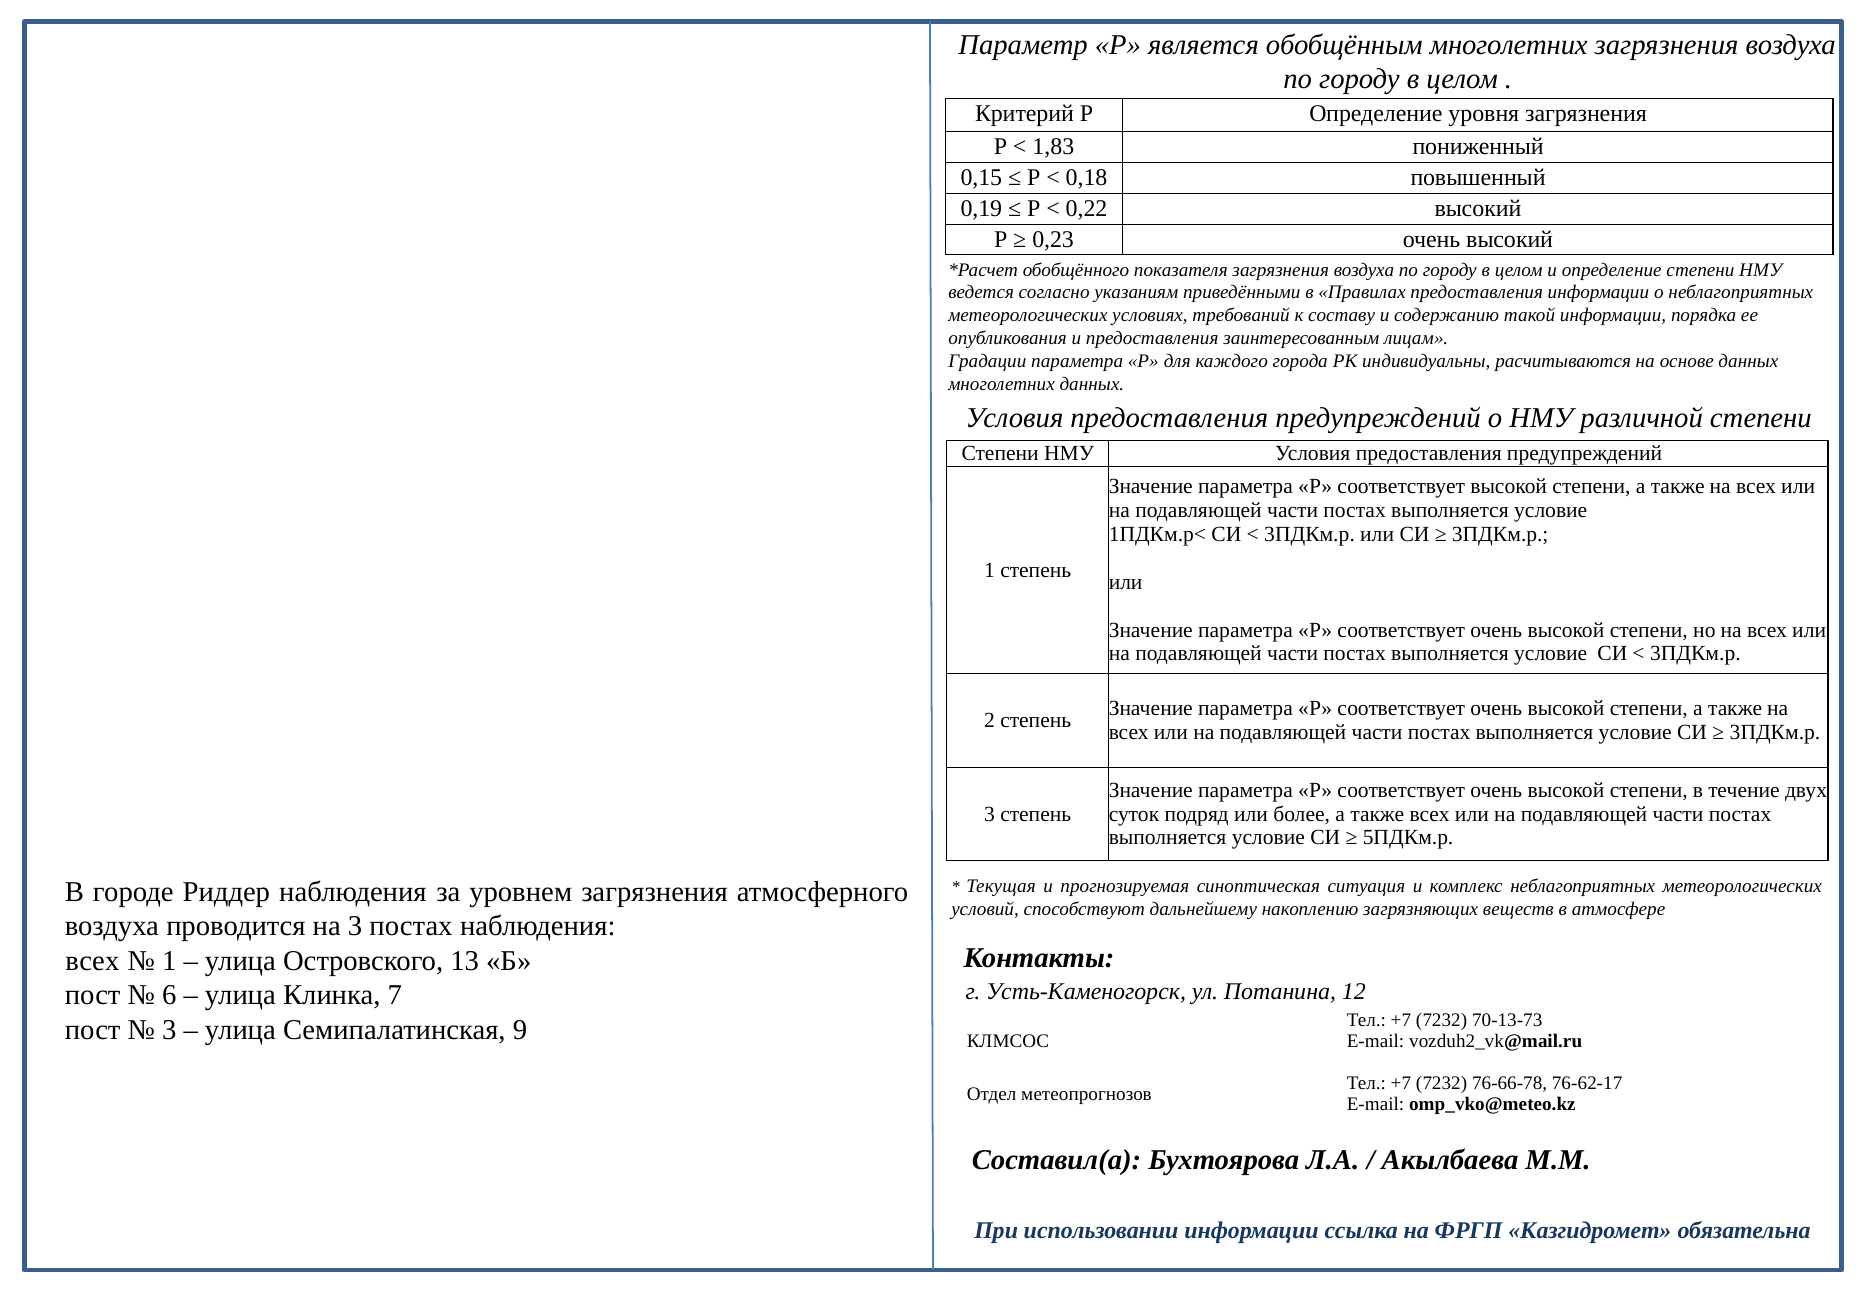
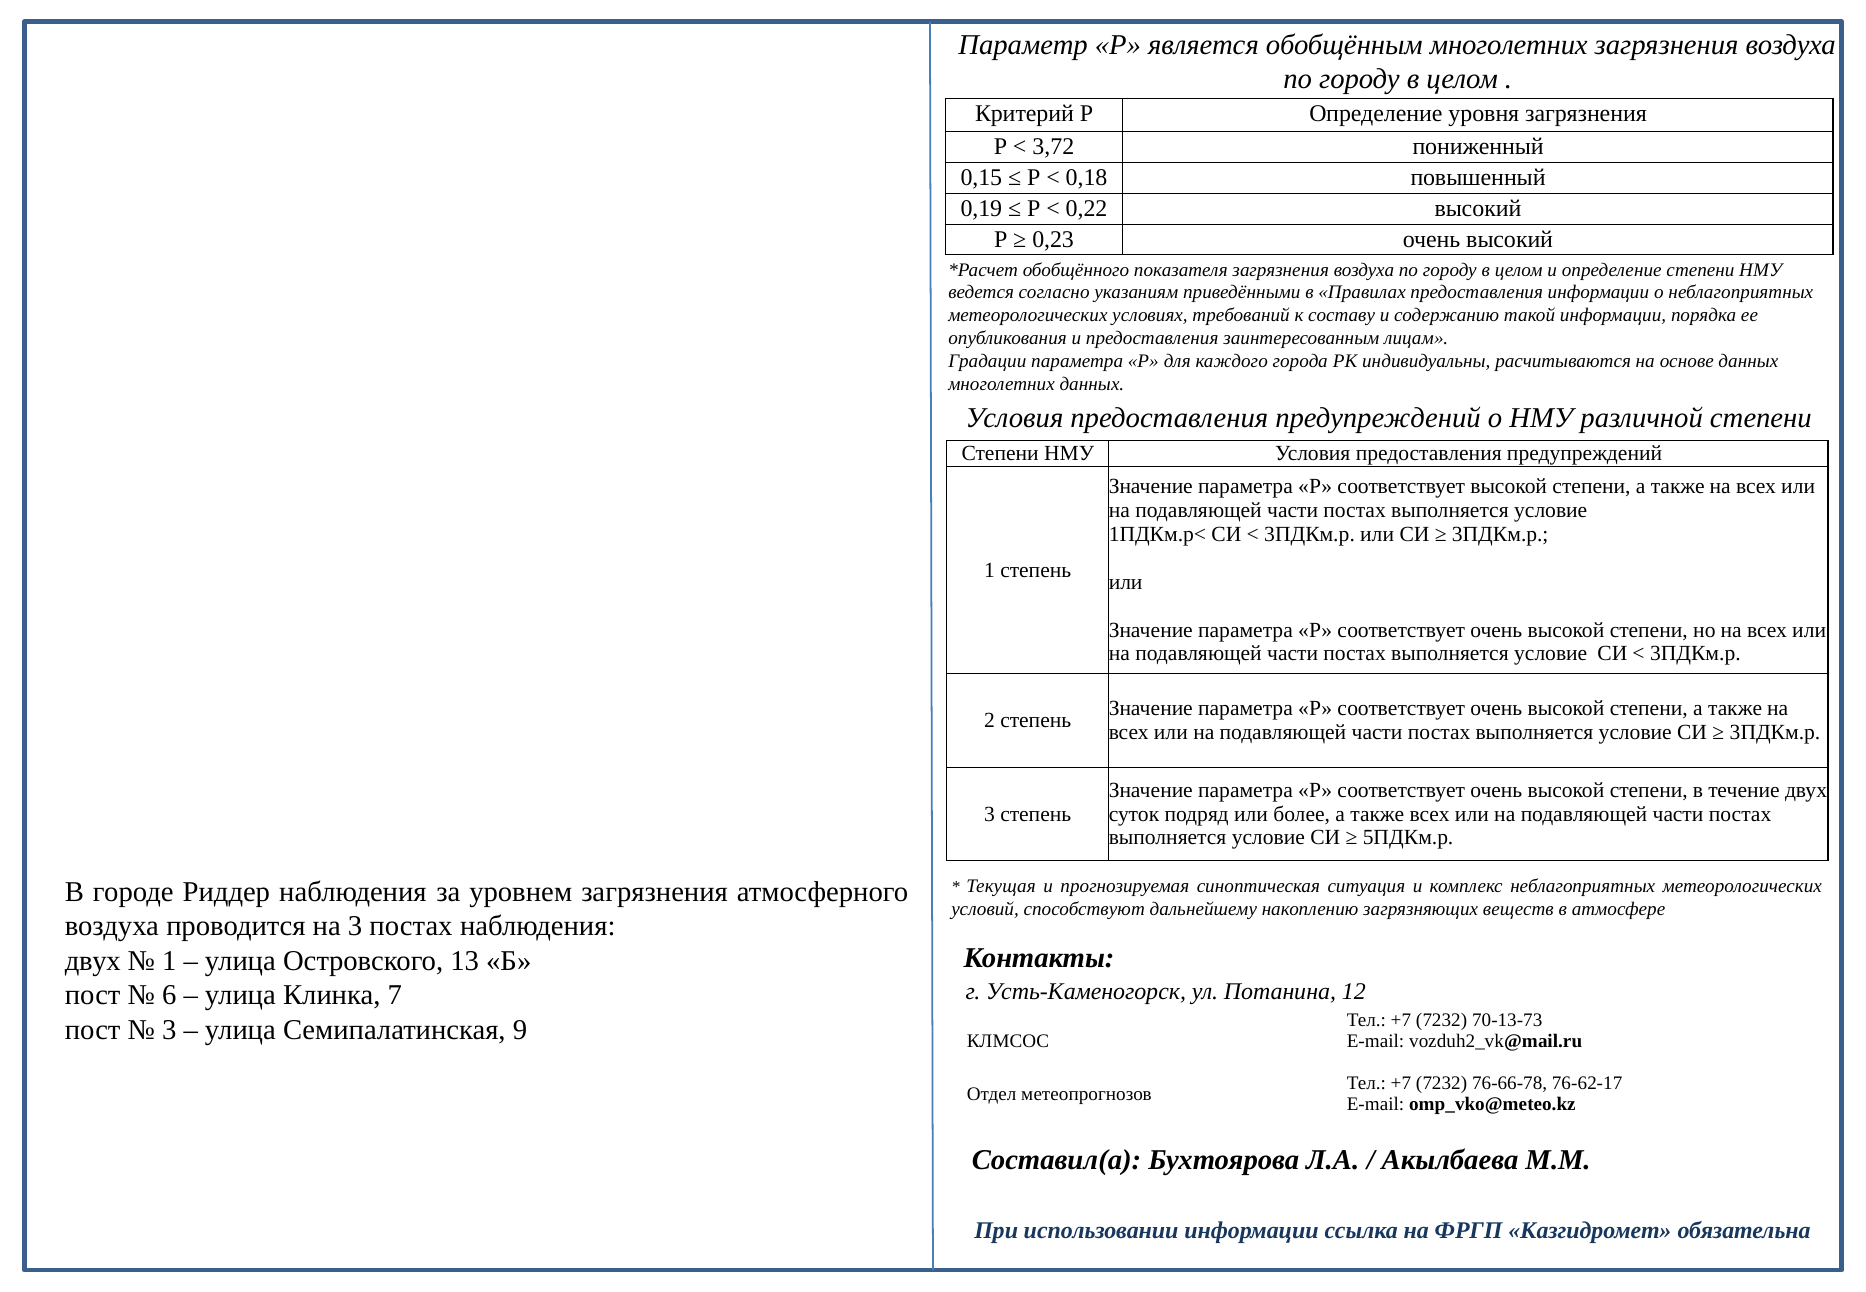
1,83: 1,83 -> 3,72
всех at (93, 961): всех -> двух
